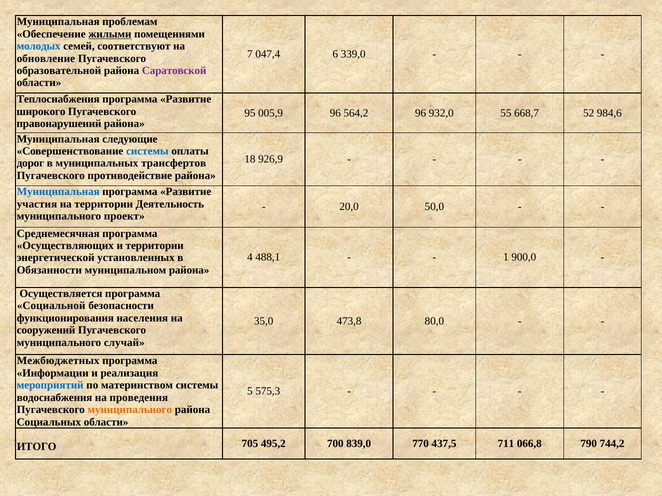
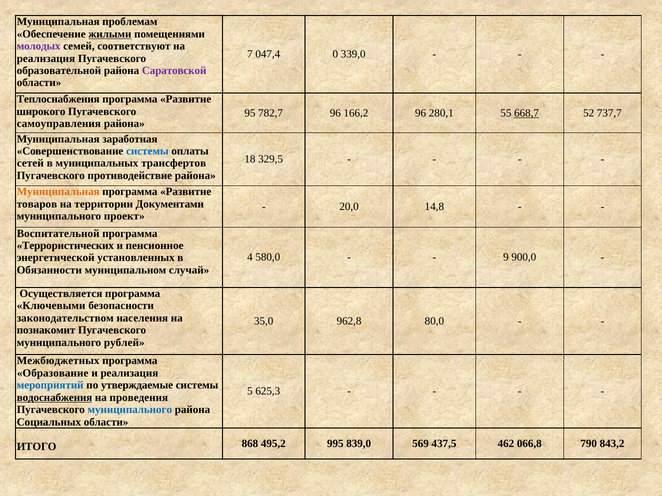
молодых colour: blue -> purple
6: 6 -> 0
обновление at (46, 58): обновление -> реализация
005,9: 005,9 -> 782,7
564,2: 564,2 -> 166,2
932,0: 932,0 -> 280,1
668,7 underline: none -> present
984,6: 984,6 -> 737,7
правонарушений: правонарушений -> самоуправления
следующие: следующие -> заработная
926,9: 926,9 -> 329,5
дорог: дорог -> сетей
Муниципальная at (58, 192) colour: blue -> orange
участия: участия -> товаров
Деятельность: Деятельность -> Документами
50,0: 50,0 -> 14,8
Среднемесячная: Среднемесячная -> Воспитательной
Осуществляющих: Осуществляющих -> Террористических
и территории: территории -> пенсионное
488,1: 488,1 -> 580,0
1: 1 -> 9
муниципальном района: района -> случай
Социальной: Социальной -> Ключевыми
функционирования: функционирования -> законодательством
473,8: 473,8 -> 962,8
сооружений: сооружений -> познакомит
случай: случай -> рублей
Информации: Информации -> Образование
материнством: материнством -> утверждаемые
575,3: 575,3 -> 625,3
водоснабжения underline: none -> present
муниципального at (130, 410) colour: orange -> blue
705: 705 -> 868
700: 700 -> 995
770: 770 -> 569
711: 711 -> 462
744,2: 744,2 -> 843,2
